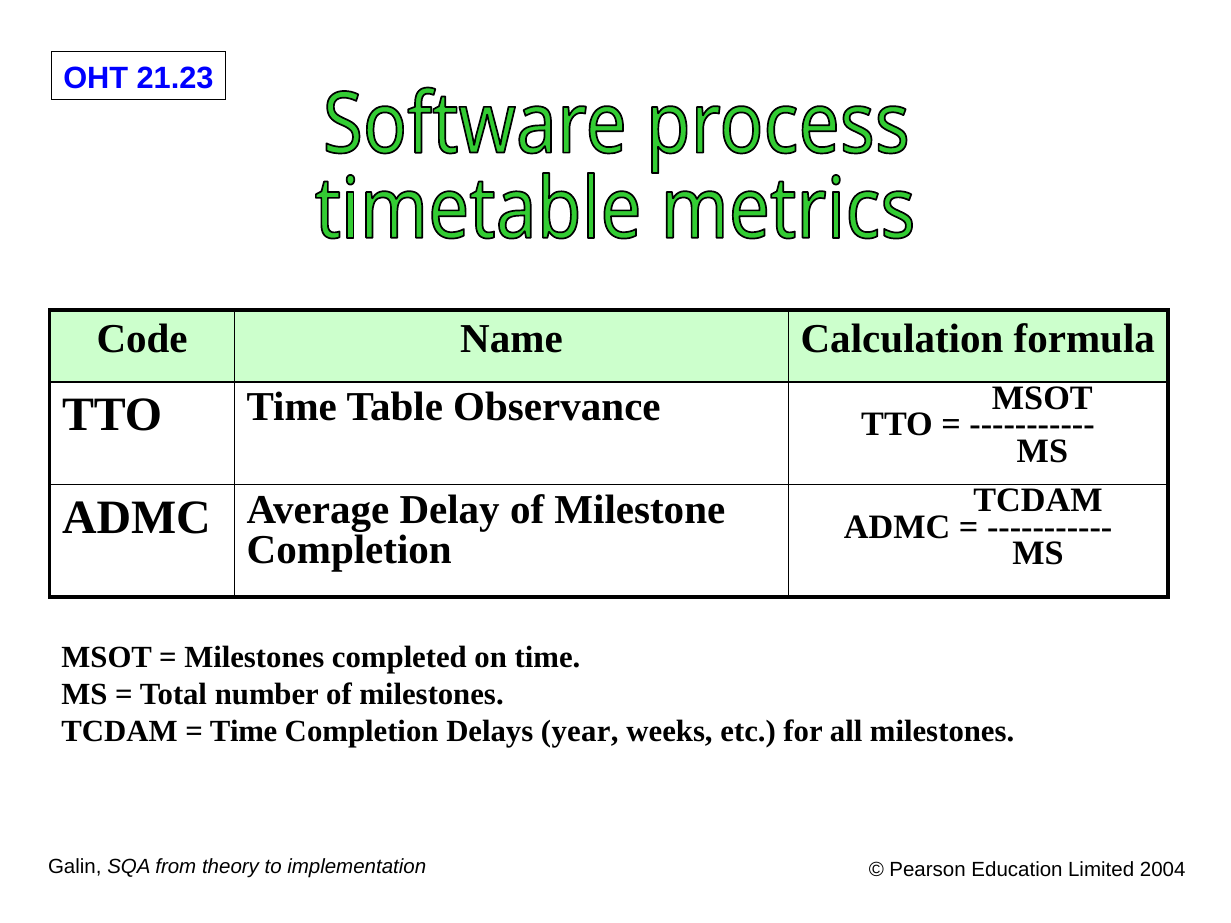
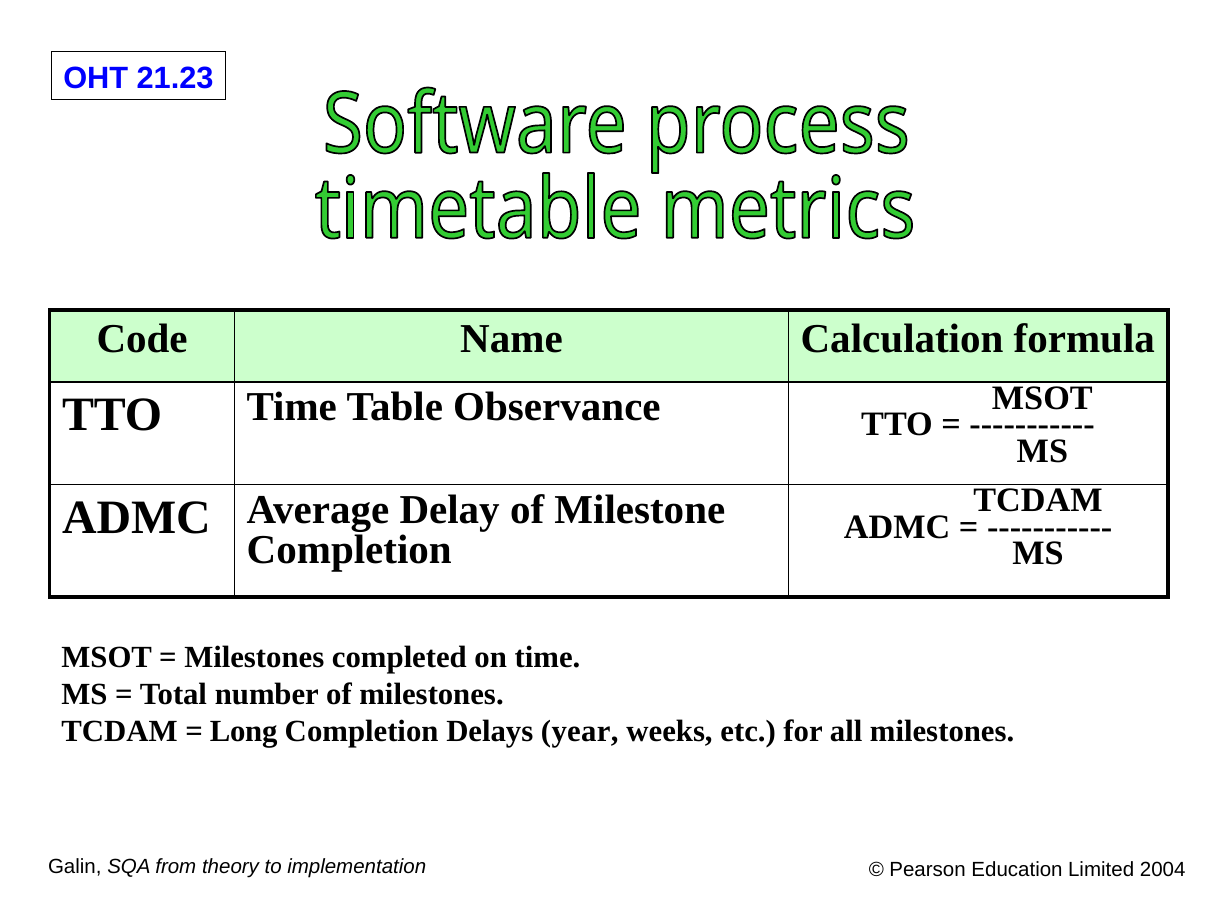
Time at (244, 731): Time -> Long
